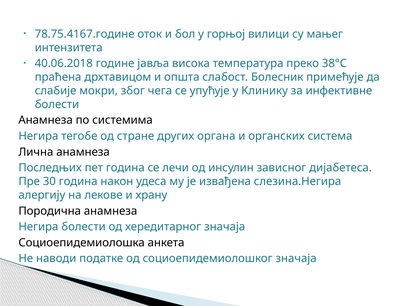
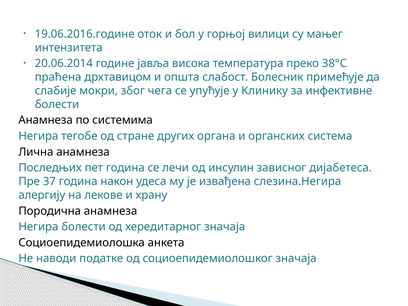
78.75.4167.године: 78.75.4167.године -> 19.06.2016.године
40.06.2018: 40.06.2018 -> 20.06.2014
30: 30 -> 37
